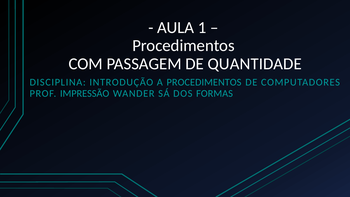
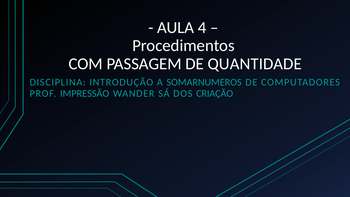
1: 1 -> 4
A PROCEDIMENTOS: PROCEDIMENTOS -> SOMARNUMEROS
FORMAS: FORMAS -> CRIAÇÃO
